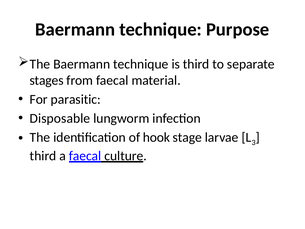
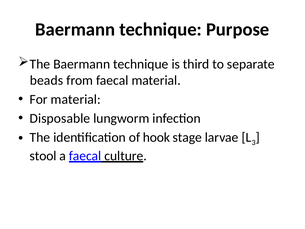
stages: stages -> beads
For parasitic: parasitic -> material
third at (43, 156): third -> stool
